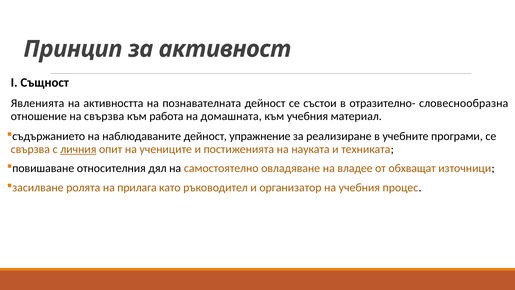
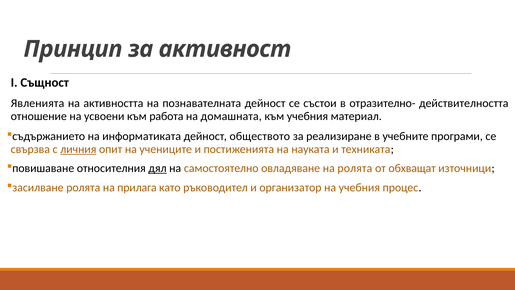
словеснообразна: словеснообразна -> действителността
на свързва: свързва -> усвоени
наблюдаваните: наблюдаваните -> информатиката
упражнение: упражнение -> обществото
дял underline: none -> present
на владее: владее -> ролята
